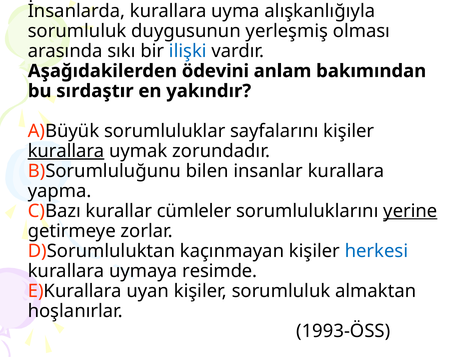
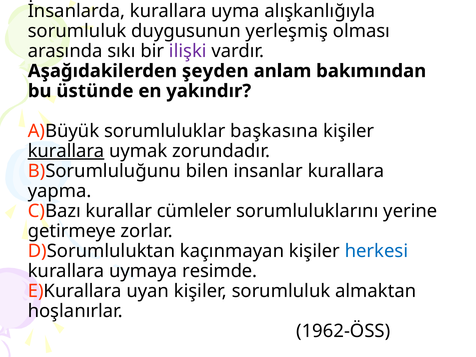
ilişki colour: blue -> purple
ödevini: ödevini -> şeyden
sırdaştır: sırdaştır -> üstünde
sayfalarını: sayfalarını -> başkasına
yerine underline: present -> none
1993-ÖSS: 1993-ÖSS -> 1962-ÖSS
